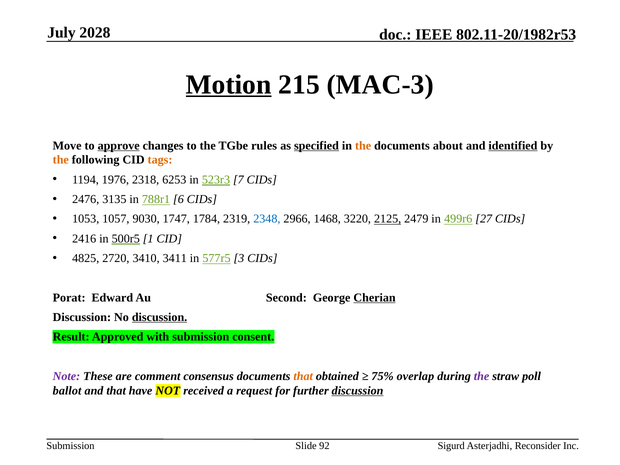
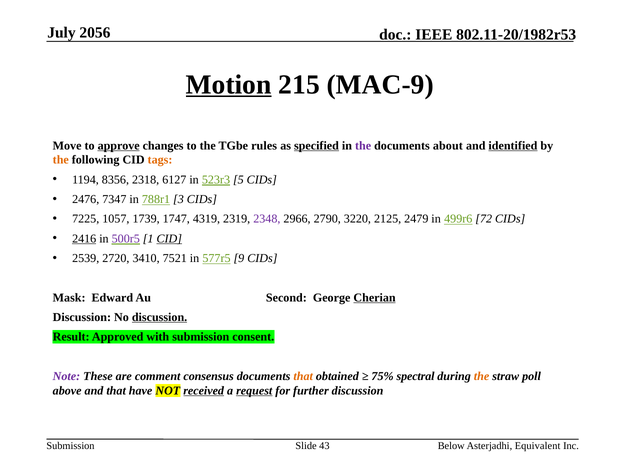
2028: 2028 -> 2056
MAC-3: MAC-3 -> MAC-9
the at (363, 146) colour: orange -> purple
1976: 1976 -> 8356
6253: 6253 -> 6127
7: 7 -> 5
3135: 3135 -> 7347
6: 6 -> 3
1053: 1053 -> 7225
9030: 9030 -> 1739
1784: 1784 -> 4319
2348 colour: blue -> purple
1468: 1468 -> 2790
2125 underline: present -> none
27: 27 -> 72
2416 underline: none -> present
500r5 colour: black -> purple
CID at (169, 239) underline: none -> present
4825: 4825 -> 2539
3411: 3411 -> 7521
3: 3 -> 9
Porat: Porat -> Mask
overlap: overlap -> spectral
the at (482, 376) colour: purple -> orange
ballot: ballot -> above
received underline: none -> present
request underline: none -> present
discussion at (358, 391) underline: present -> none
92: 92 -> 43
Sigurd: Sigurd -> Below
Reconsider: Reconsider -> Equivalent
